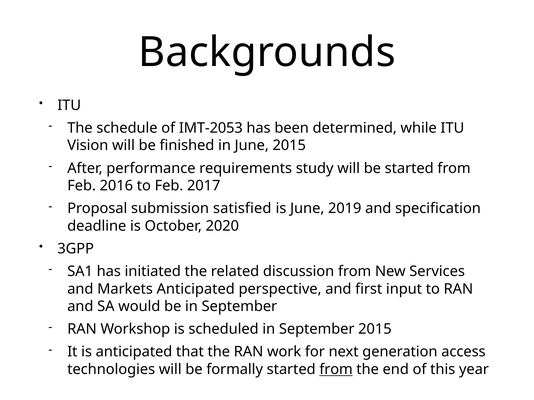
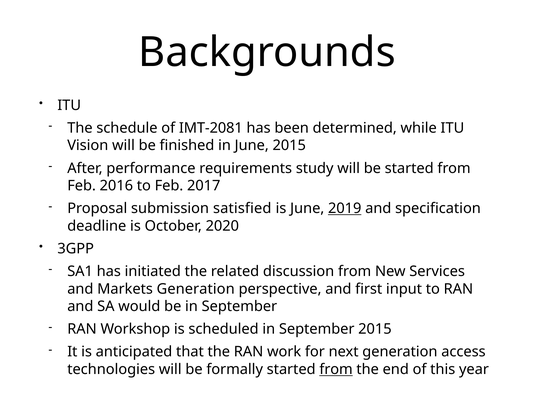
IMT-2053: IMT-2053 -> IMT-2081
2019 underline: none -> present
Markets Anticipated: Anticipated -> Generation
